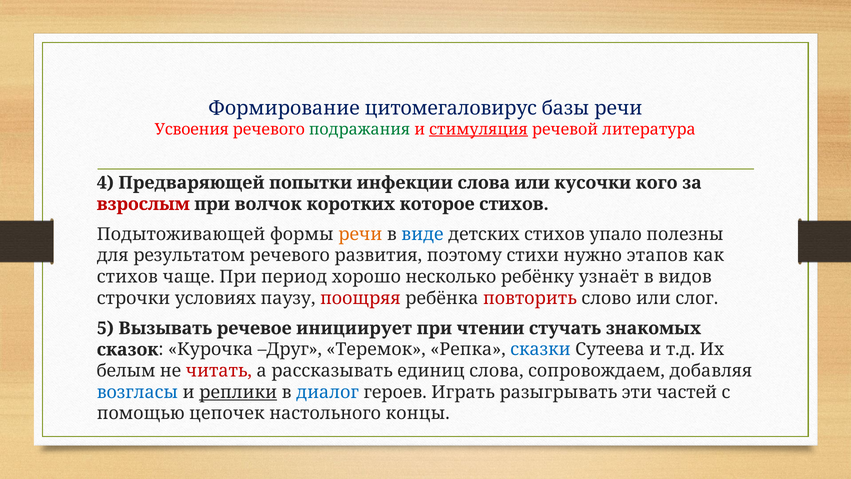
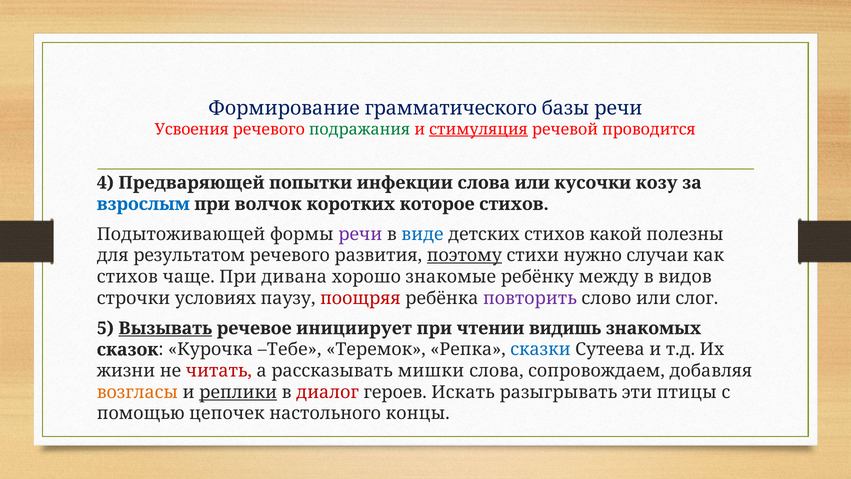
цитомегаловирус: цитомегаловирус -> грамматического
литература: литература -> проводится
кого: кого -> козу
взрослым colour: red -> blue
речи at (360, 234) colour: orange -> purple
упало: упало -> какой
поэтому underline: none -> present
этапов: этапов -> случаи
период: период -> дивана
несколько: несколько -> знакомые
узнаёт: узнаёт -> между
повторить colour: red -> purple
Вызывать underline: none -> present
стучать: стучать -> видишь
Друг: Друг -> Тебе
белым: белым -> жизни
единиц: единиц -> мишки
возгласы colour: blue -> orange
диалог colour: blue -> red
Играть: Играть -> Искать
частей: частей -> птицы
